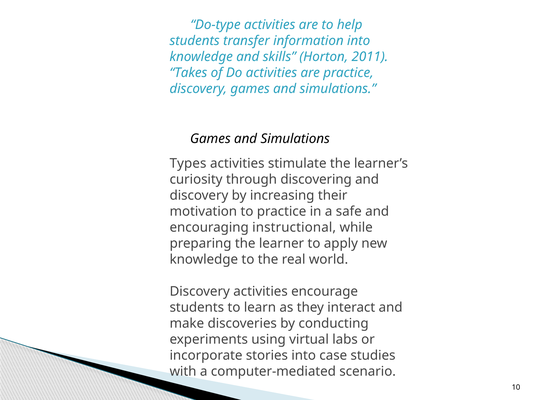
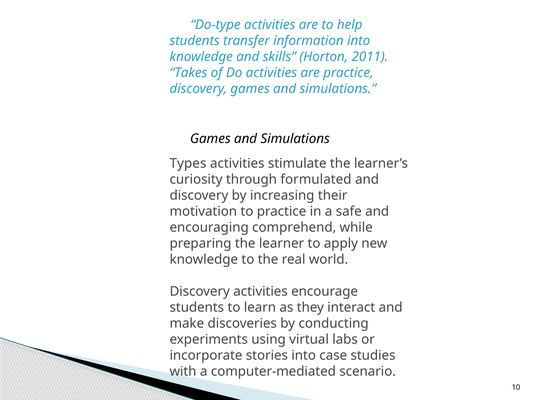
discovering: discovering -> formulated
instructional: instructional -> comprehend
